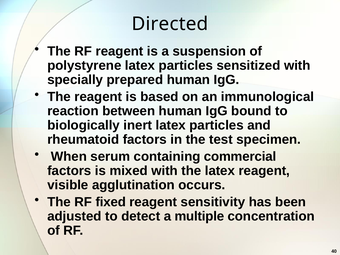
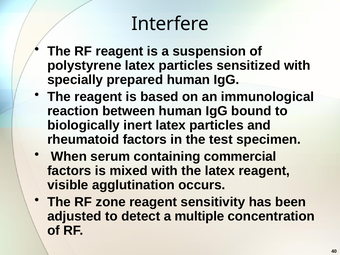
Directed: Directed -> Interfere
fixed: fixed -> zone
